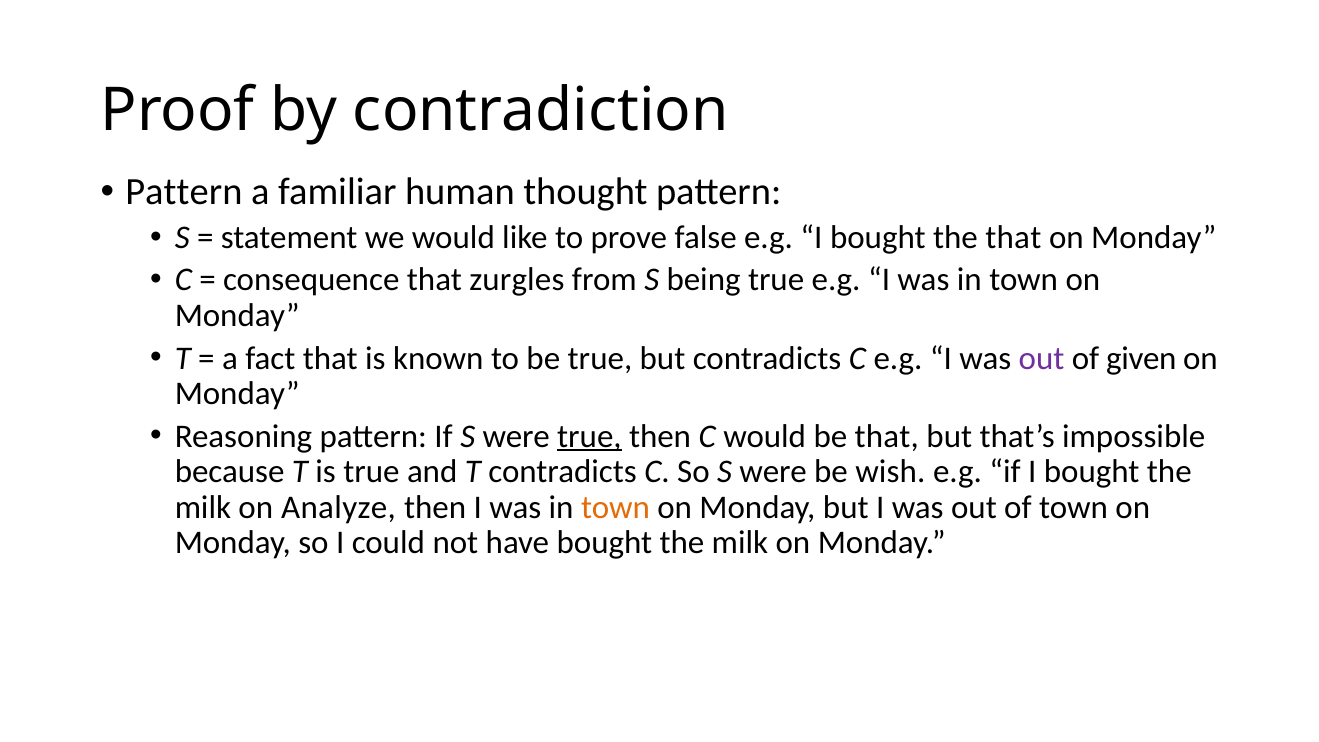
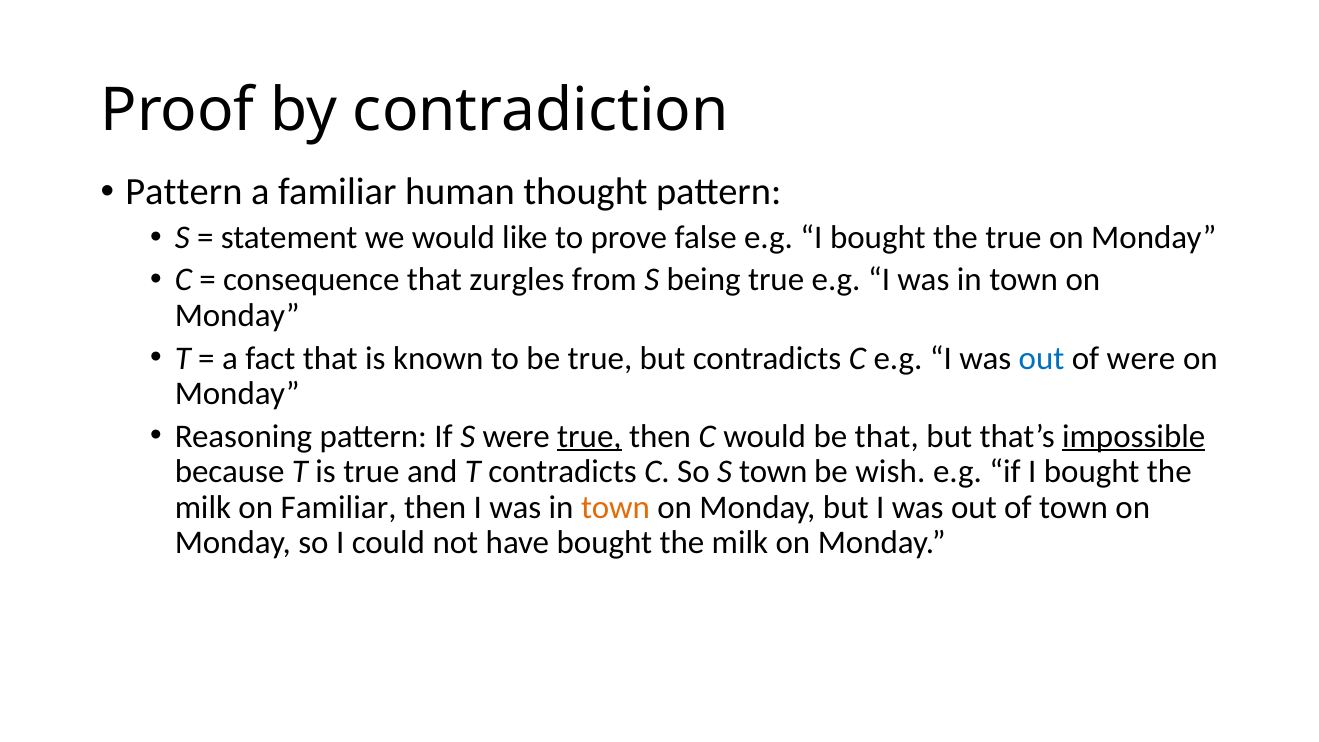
the that: that -> true
out at (1042, 358) colour: purple -> blue
of given: given -> were
impossible underline: none -> present
So S were: were -> town
on Analyze: Analyze -> Familiar
